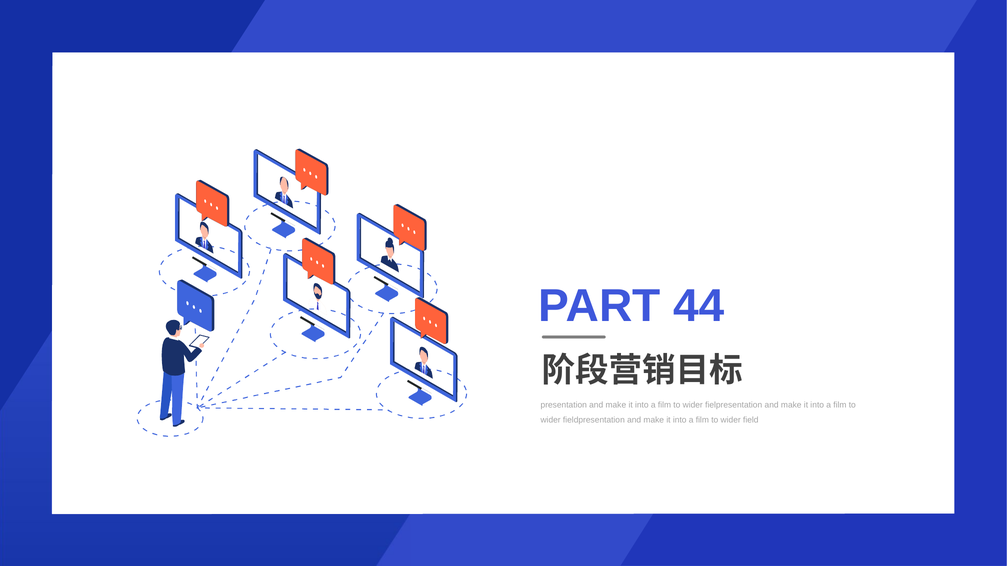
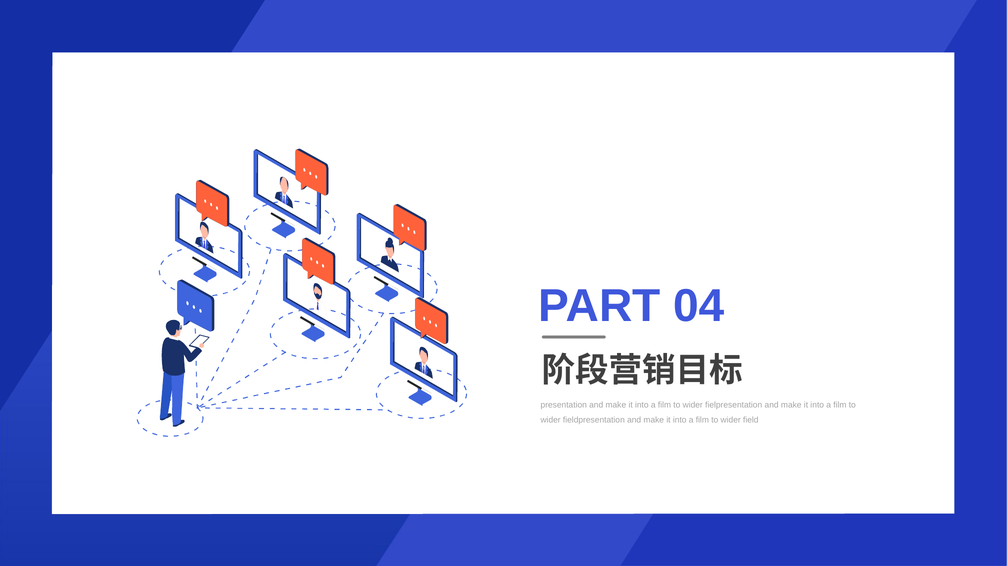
44: 44 -> 04
